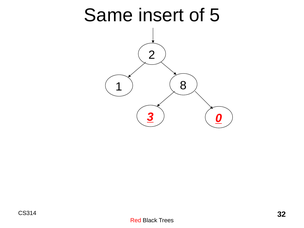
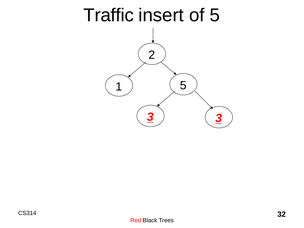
Same: Same -> Traffic
1 8: 8 -> 5
3 0: 0 -> 3
